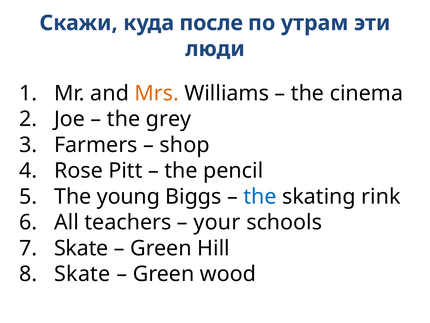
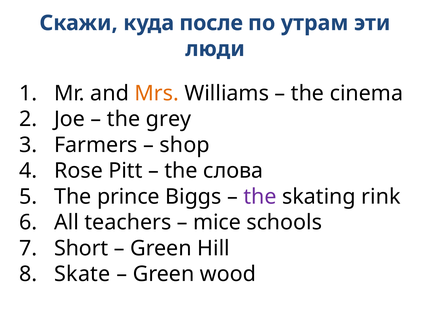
pencil: pencil -> слова
young: young -> prince
the at (260, 196) colour: blue -> purple
your: your -> mice
Skate at (81, 248): Skate -> Short
